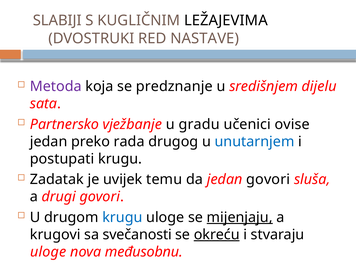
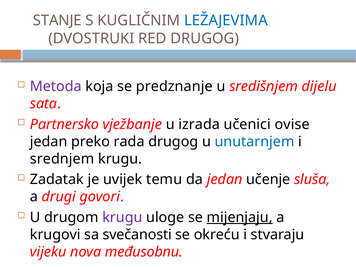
SLABIJI: SLABIJI -> STANJE
LEŽAJEVIMA colour: black -> blue
RED NASTAVE: NASTAVE -> DRUGOG
gradu: gradu -> izrada
postupati: postupati -> srednjem
jedan govori: govori -> učenje
krugu at (122, 217) colour: blue -> purple
okreću underline: present -> none
uloge at (48, 252): uloge -> vijeku
